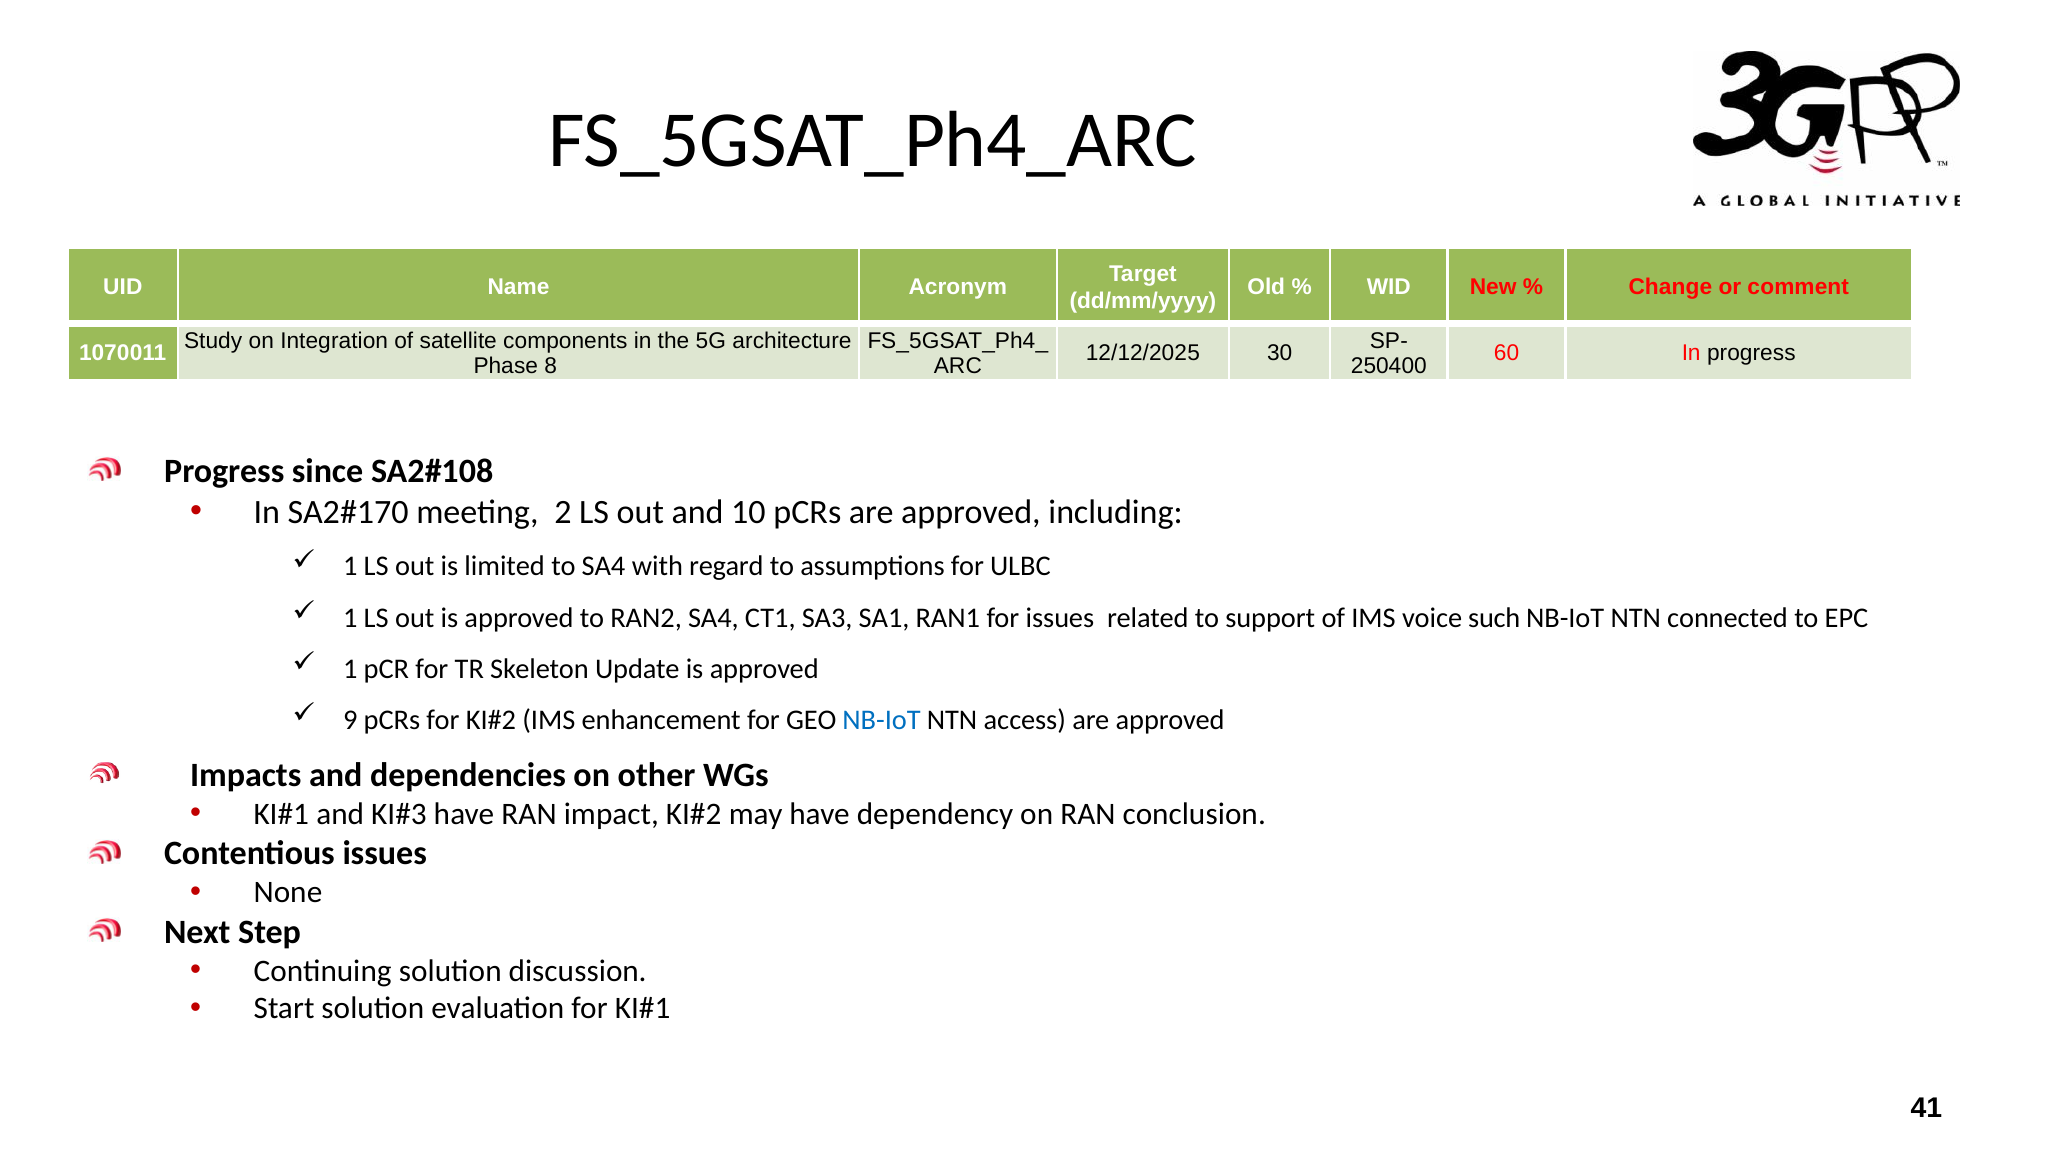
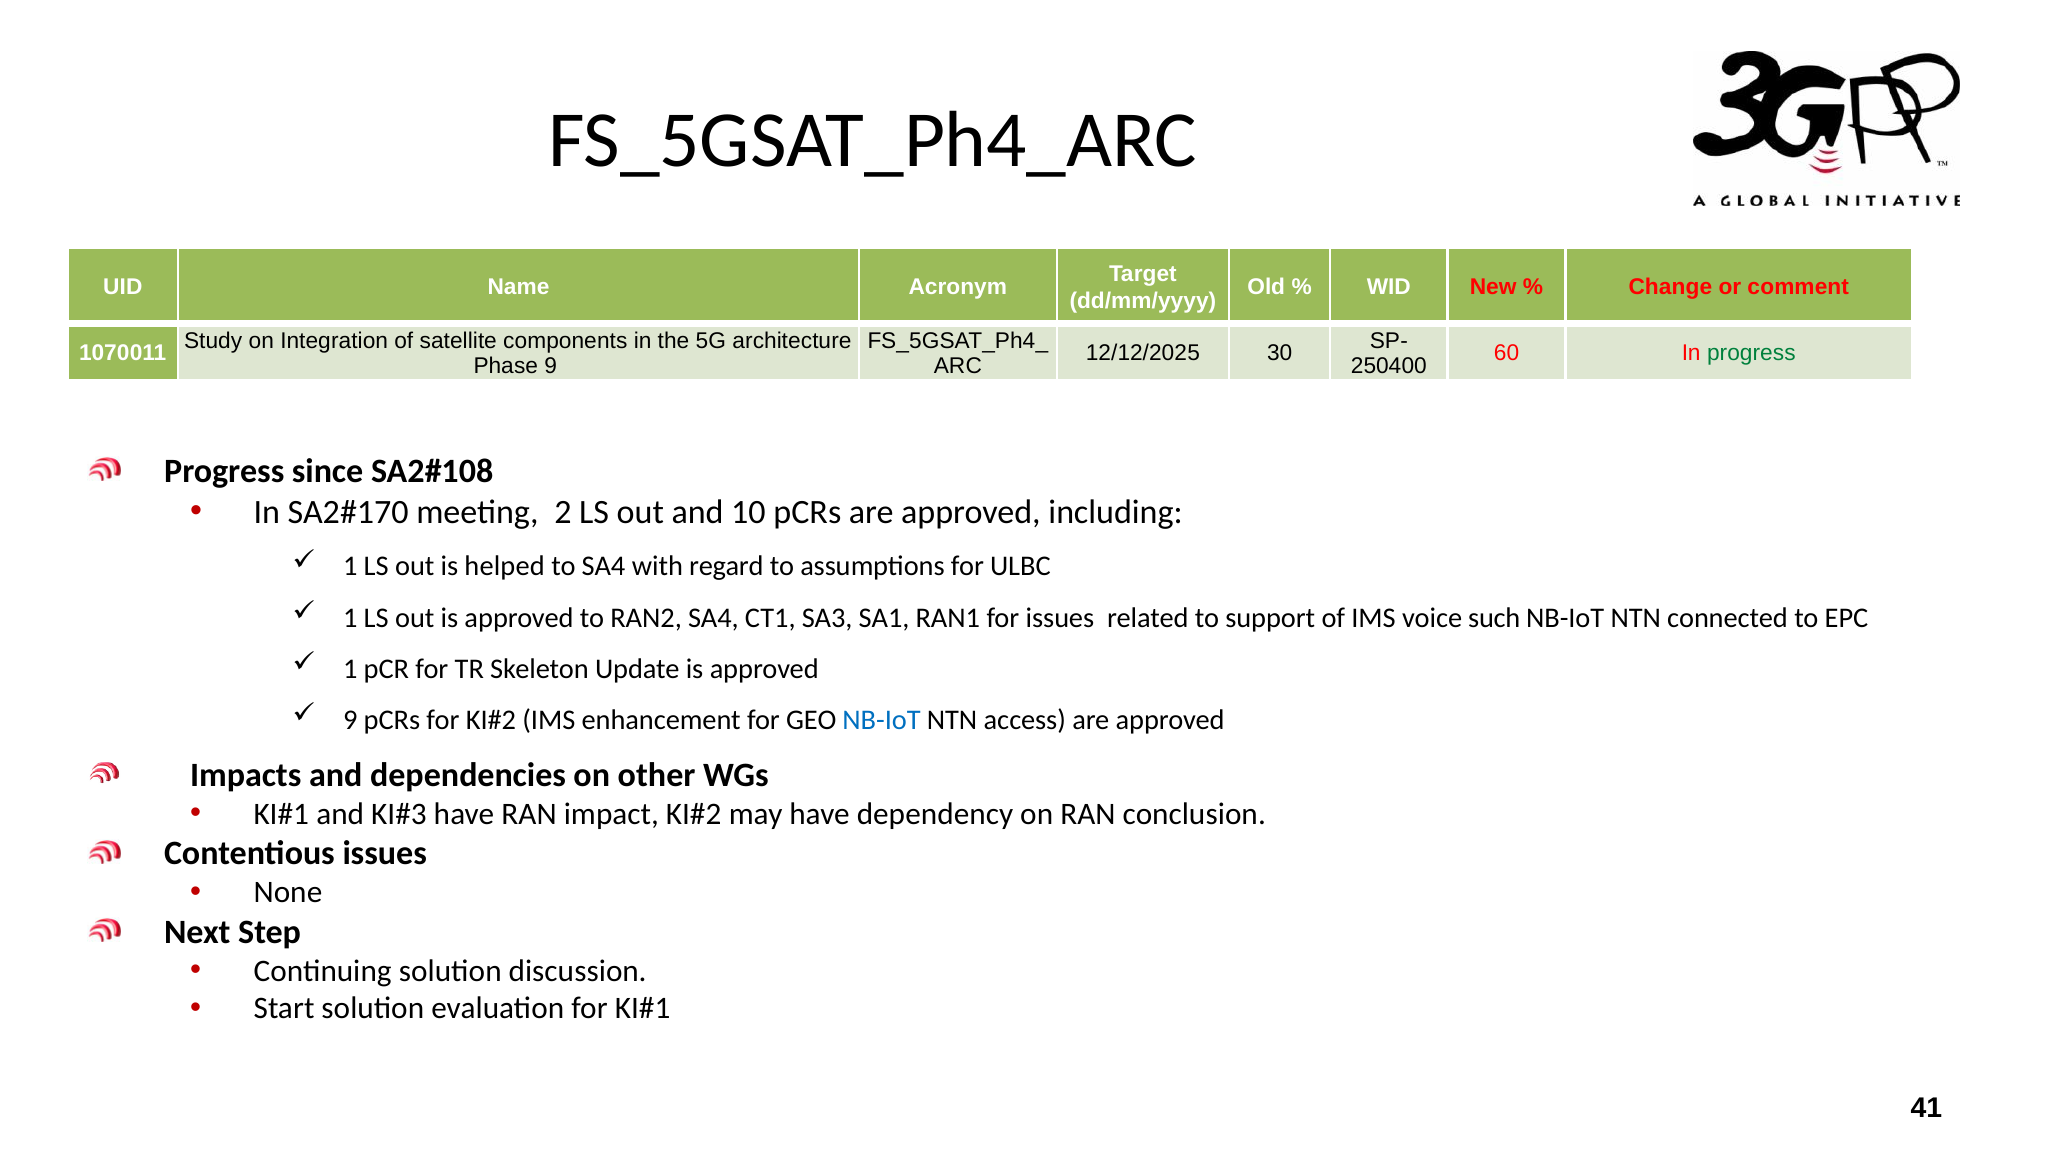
progress at (1751, 353) colour: black -> green
Phase 8: 8 -> 9
limited: limited -> helped
